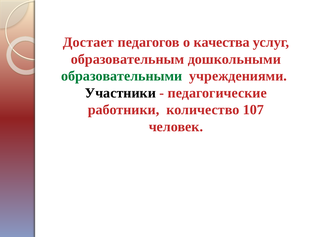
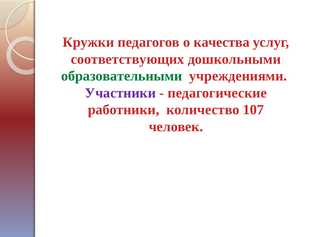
Достает: Достает -> Кружки
образовательным: образовательным -> соответствующих
Участники colour: black -> purple
